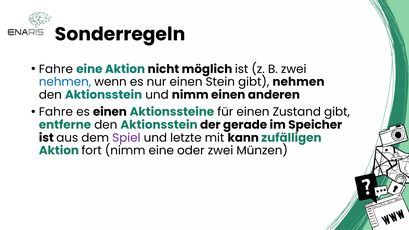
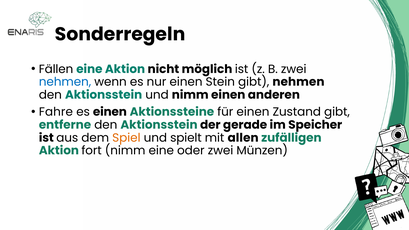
Fahre at (56, 69): Fahre -> Fällen
Spiel colour: purple -> orange
letzte: letzte -> spielt
kann: kann -> allen
